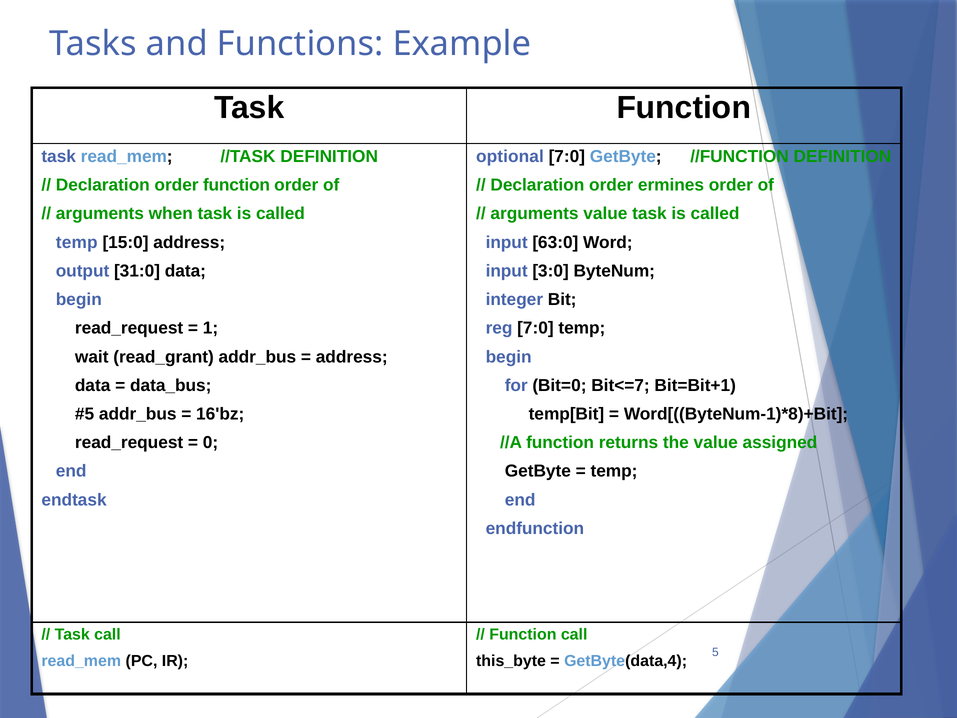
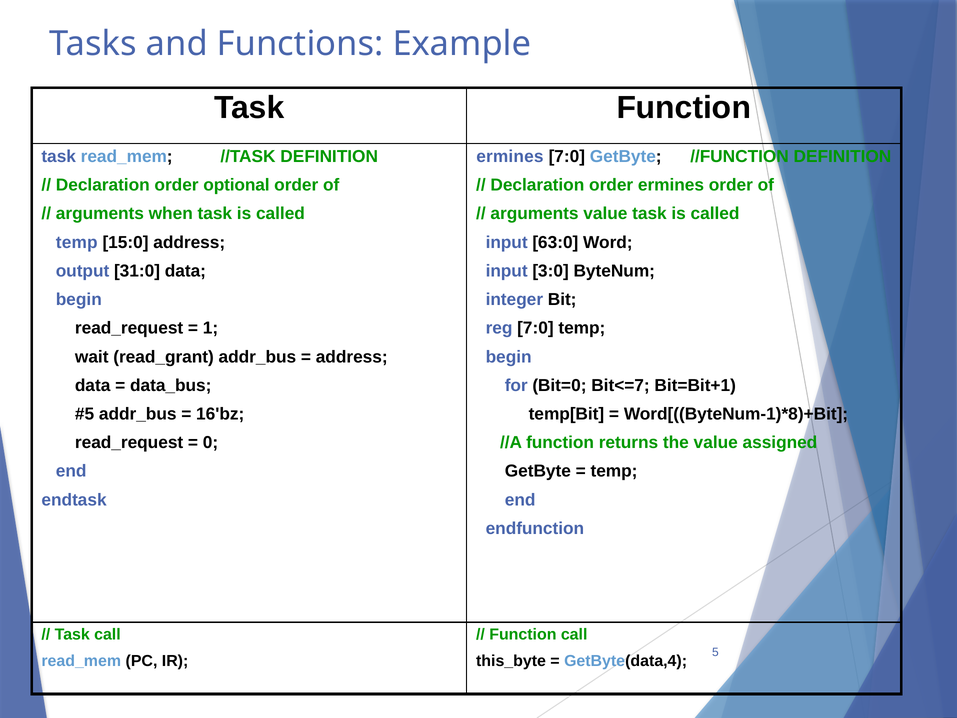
optional at (510, 156): optional -> ermines
order function: function -> optional
